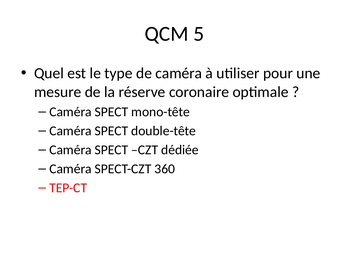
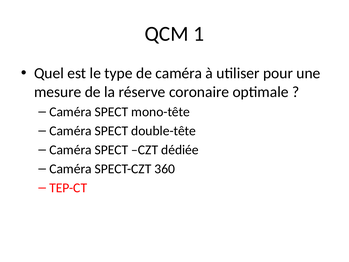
5: 5 -> 1
